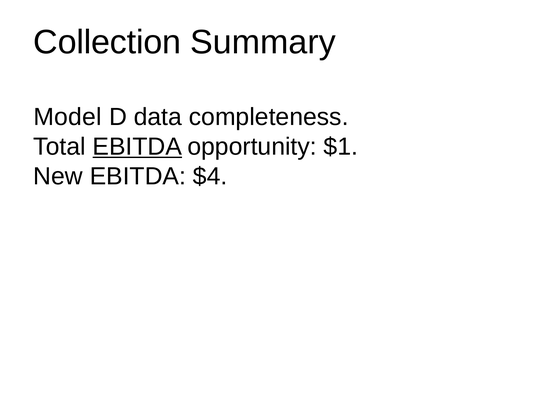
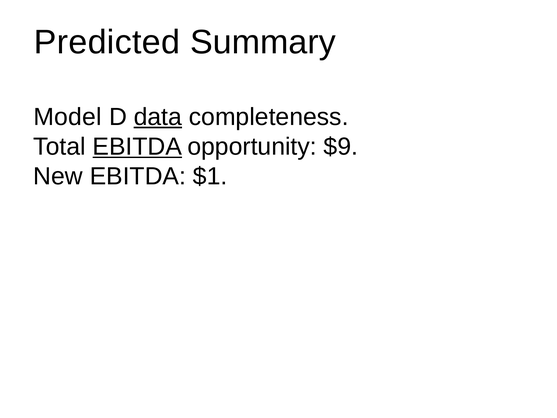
Collection: Collection -> Predicted
data underline: none -> present
$1: $1 -> $9
$4: $4 -> $1
